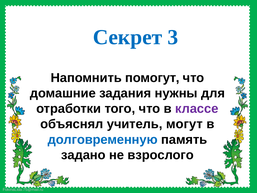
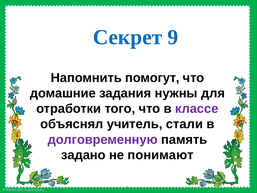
3: 3 -> 9
могут: могут -> стали
долговременную colour: blue -> purple
взрослого: взрослого -> понимают
